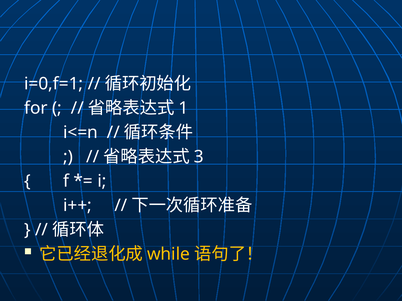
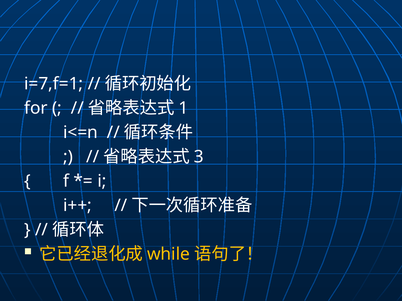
i=0,f=1: i=0,f=1 -> i=7,f=1
